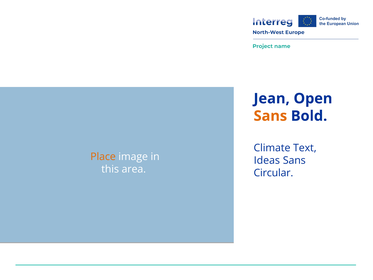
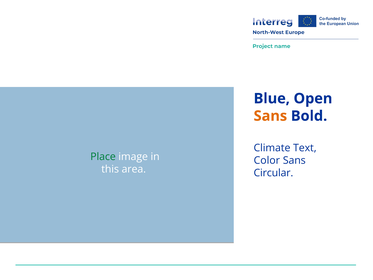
Jean: Jean -> Blue
Place colour: orange -> green
Ideas: Ideas -> Color
